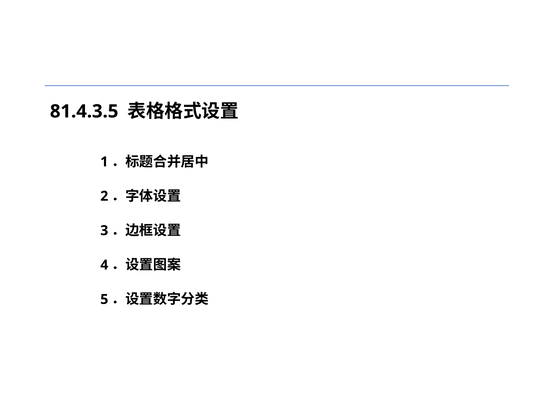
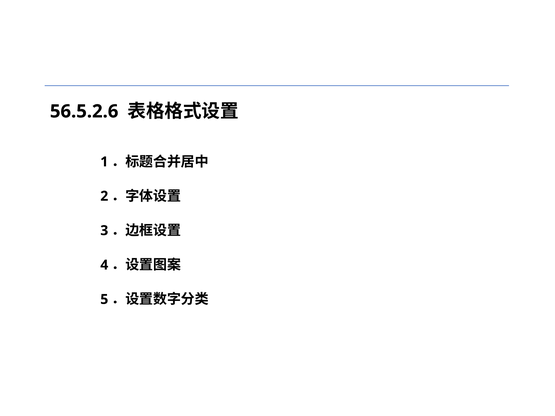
81.4.3.5: 81.4.3.5 -> 56.5.2.6
